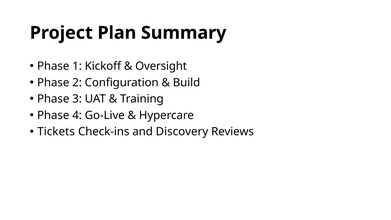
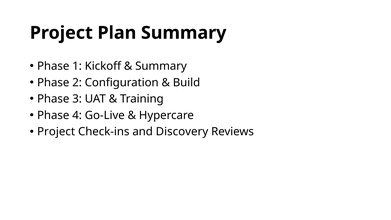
Oversight at (161, 66): Oversight -> Summary
Tickets at (56, 132): Tickets -> Project
